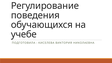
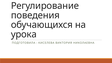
учебе: учебе -> урока
